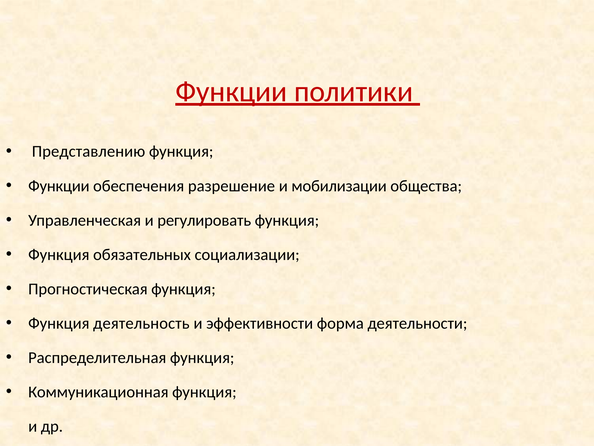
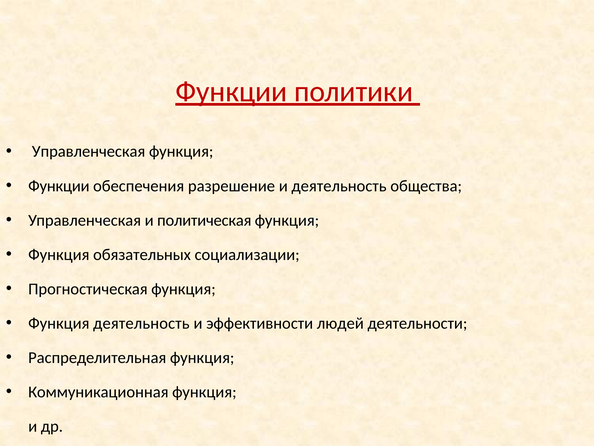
Представлению at (89, 151): Представлению -> Управленческая
и мобилизации: мобилизации -> деятельность
регулировать: регулировать -> политическая
форма: форма -> людей
